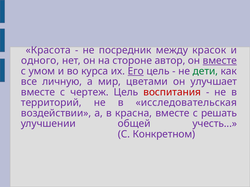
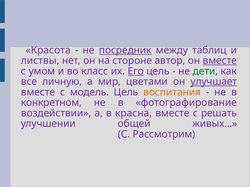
посредник underline: none -> present
красок: красок -> таблиц
одного: одного -> листвы
курса: курса -> класс
улучшает underline: none -> present
чертеж: чертеж -> модель
воспитания colour: red -> orange
территорий: территорий -> конкретном
исследовательская: исследовательская -> фотографирование
учесть: учесть -> живых
Конкретном: Конкретном -> Рассмотрим
